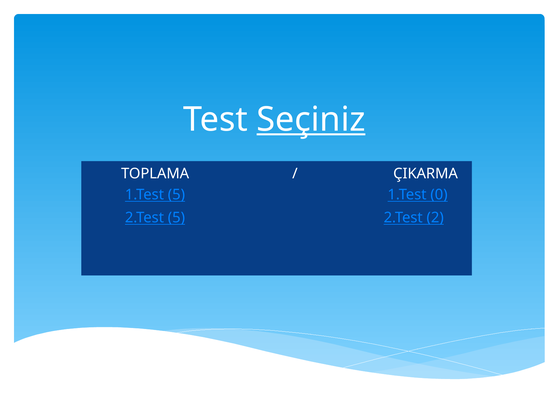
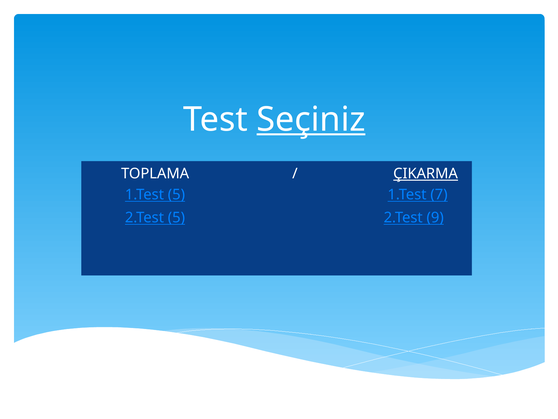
ÇIKARMA underline: none -> present
0: 0 -> 7
2: 2 -> 9
